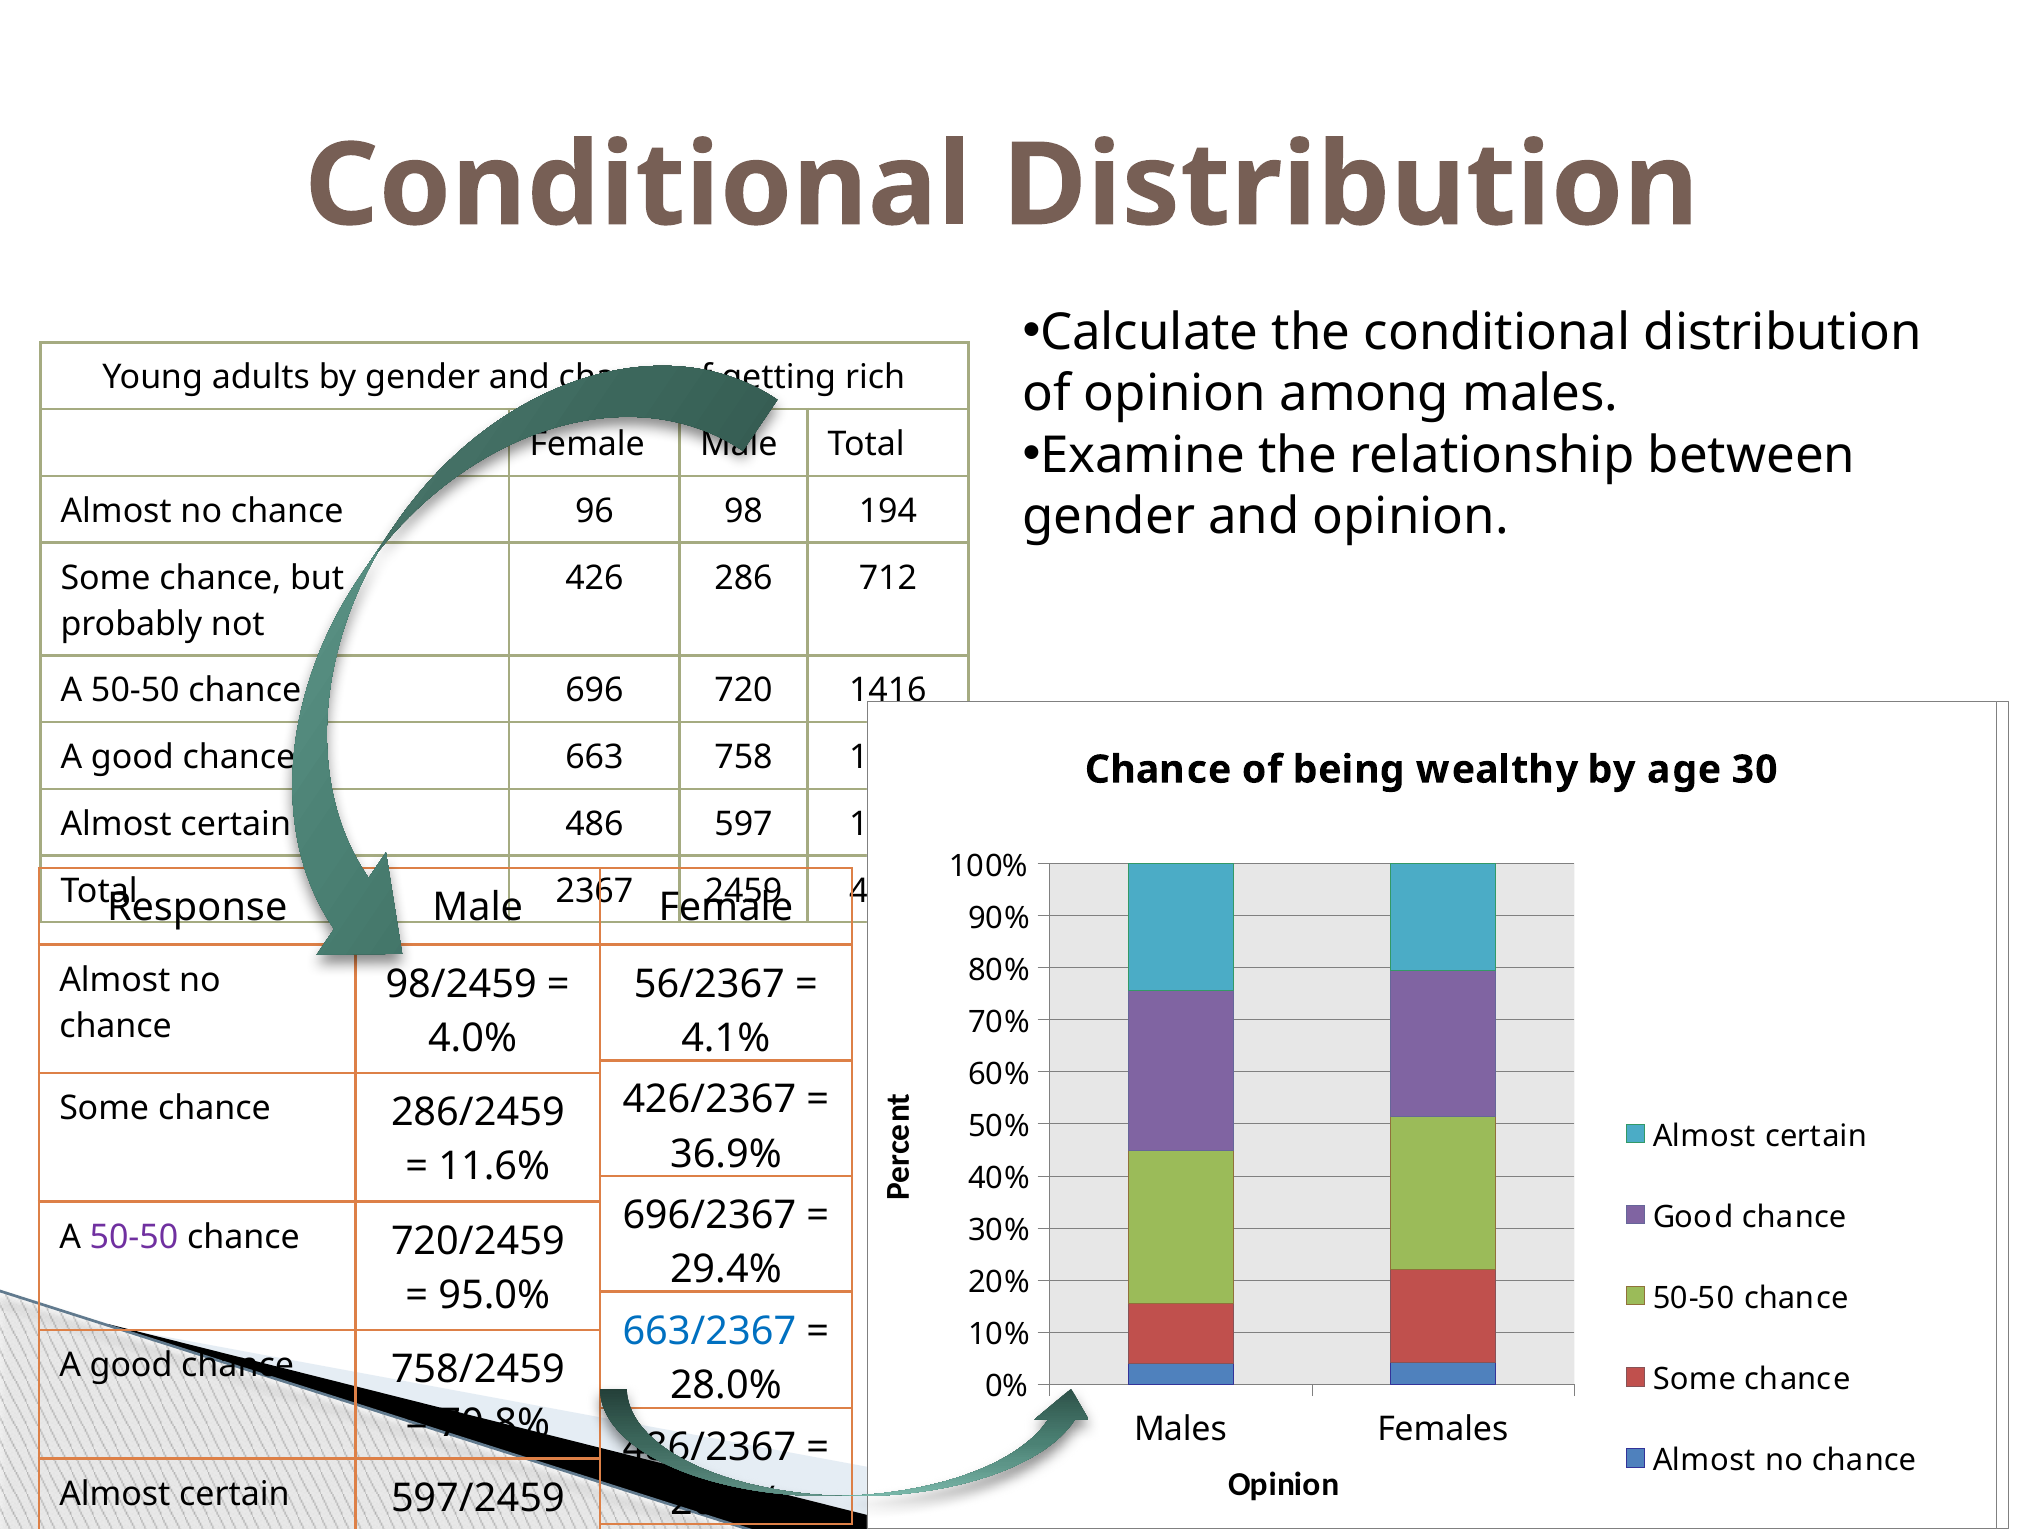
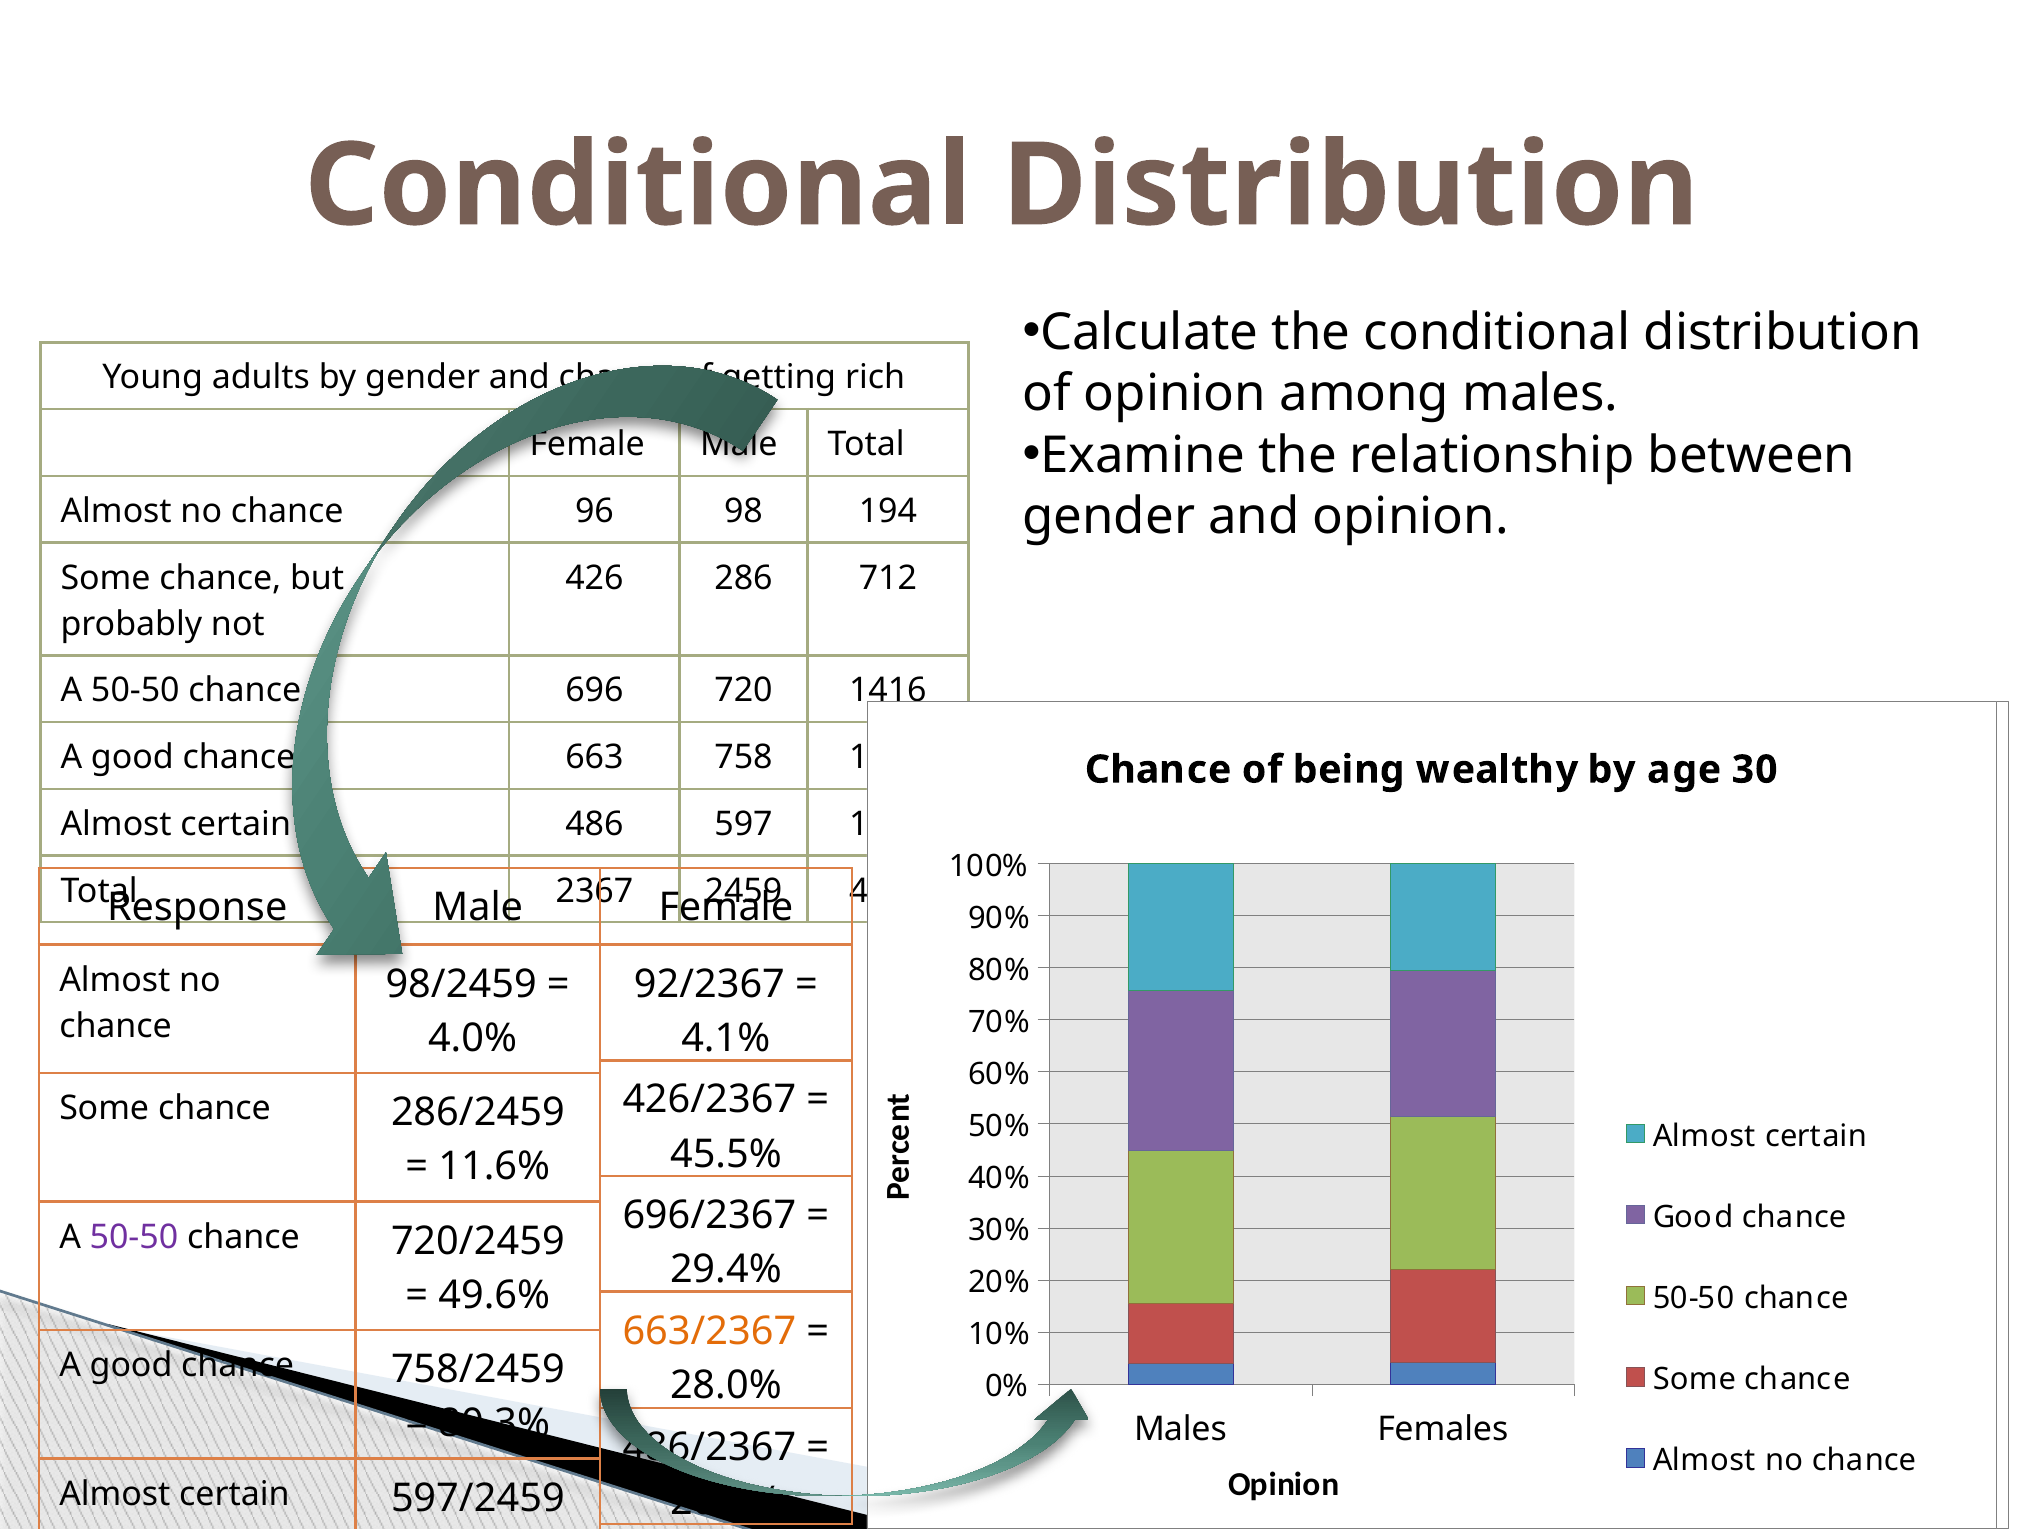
56/2367: 56/2367 -> 92/2367
36.9%: 36.9% -> 45.5%
95.0%: 95.0% -> 49.6%
663/2367 colour: blue -> orange
70.8%: 70.8% -> 80.3%
